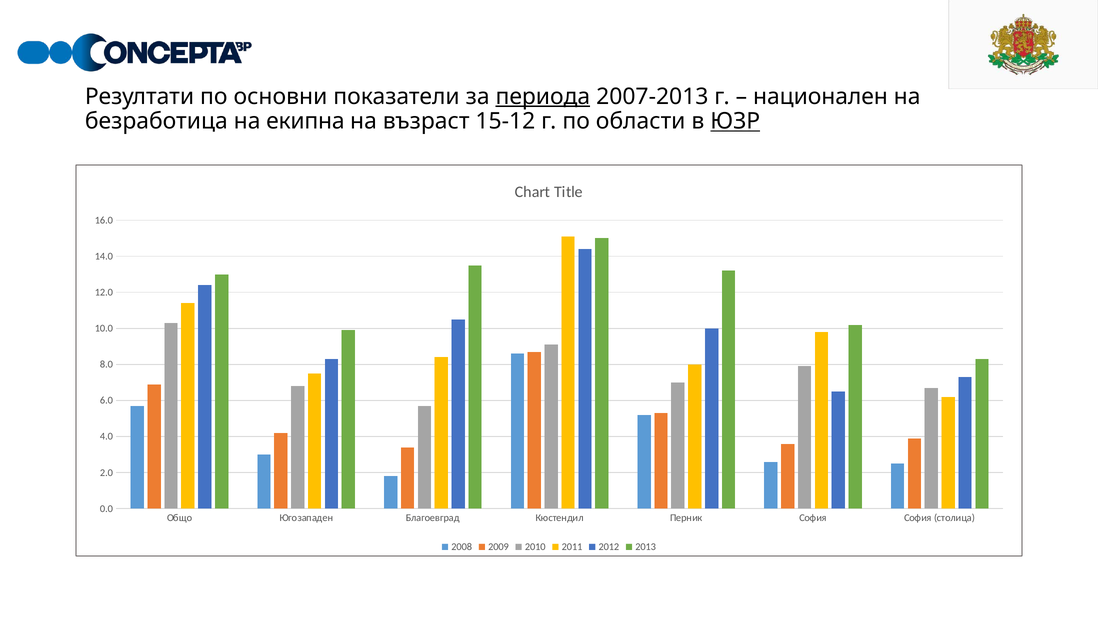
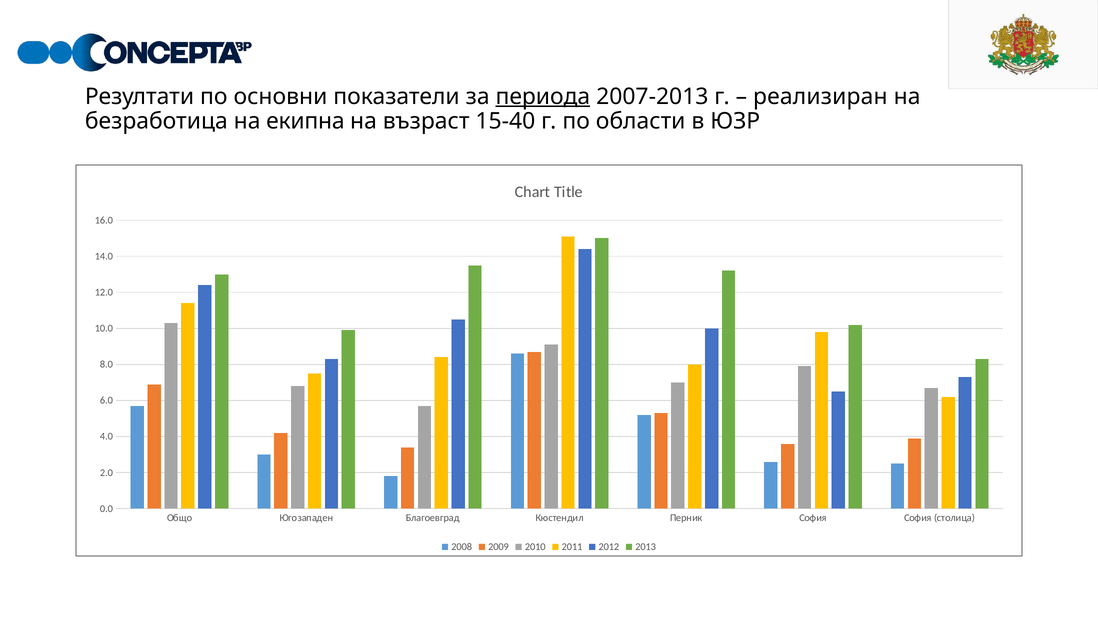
национален: национален -> реализиран
15-12: 15-12 -> 15-40
ЮЗР underline: present -> none
